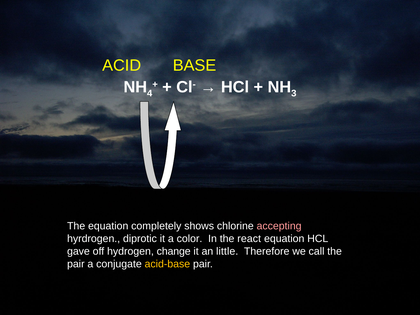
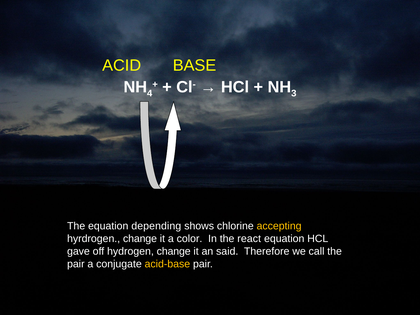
completely: completely -> depending
accepting colour: pink -> yellow
hyrdrogen diprotic: diprotic -> change
little: little -> said
